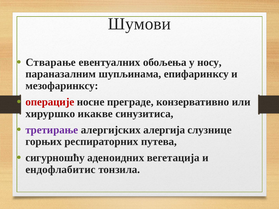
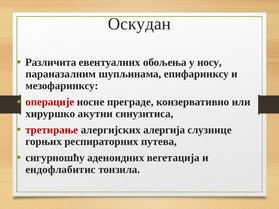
Шумови: Шумови -> Оскудан
Стварање: Стварање -> Различита
икакве: икакве -> акутни
третирање colour: purple -> red
